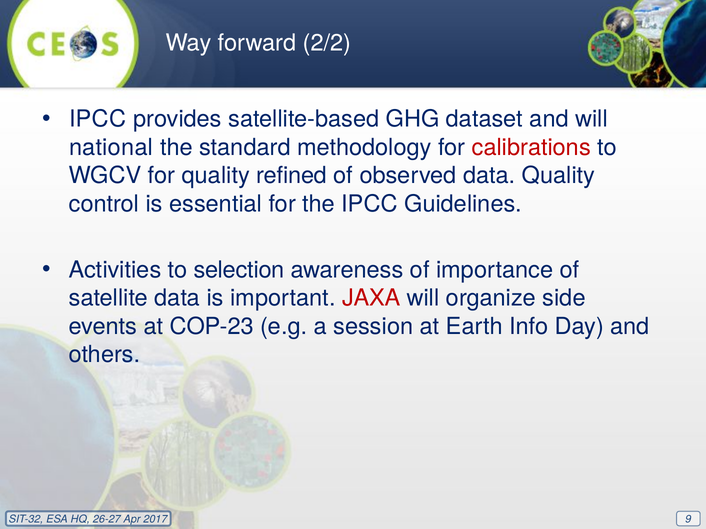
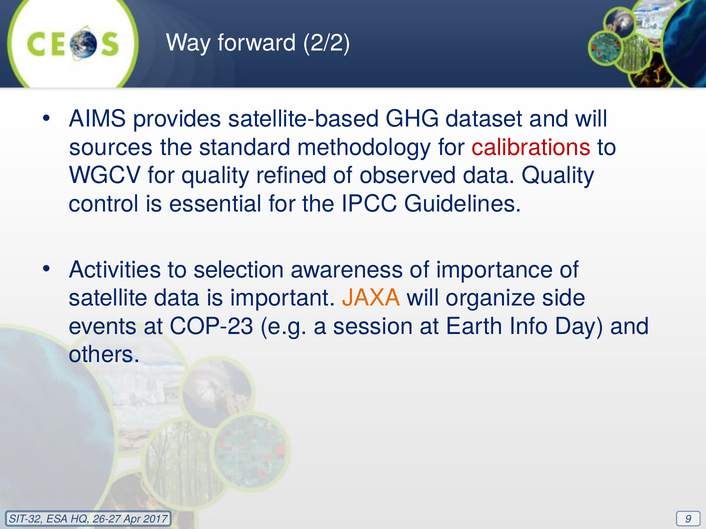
IPCC at (98, 119): IPCC -> AIMS
national: national -> sources
JAXA colour: red -> orange
